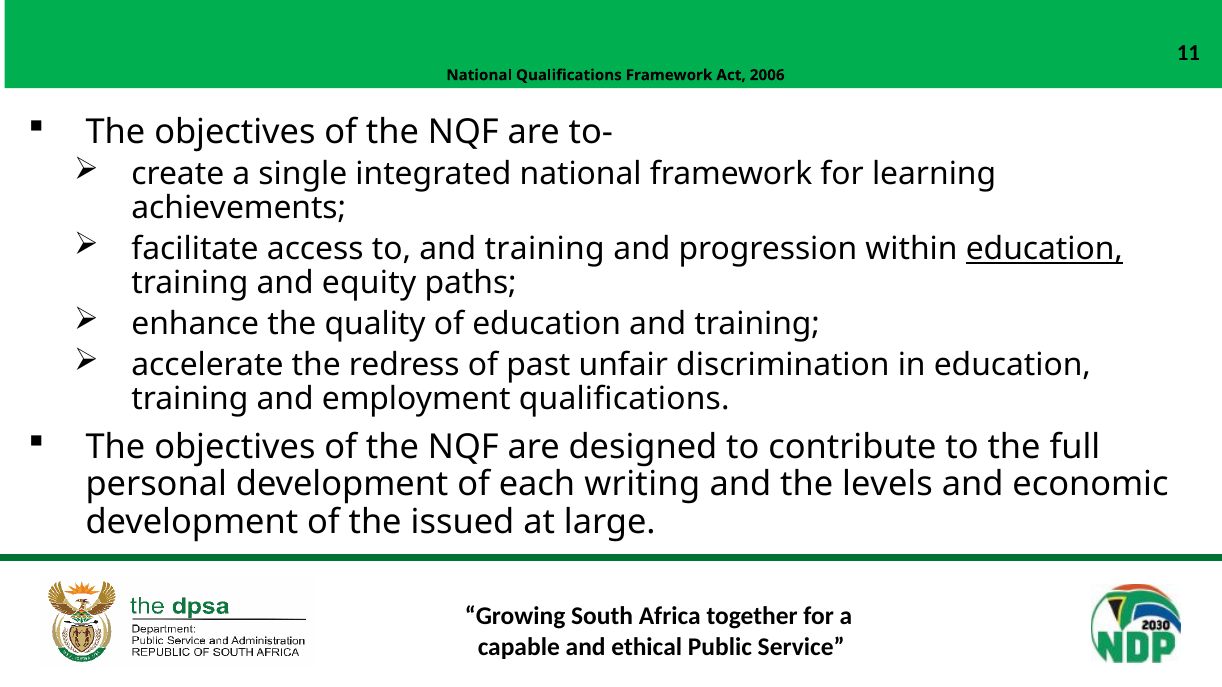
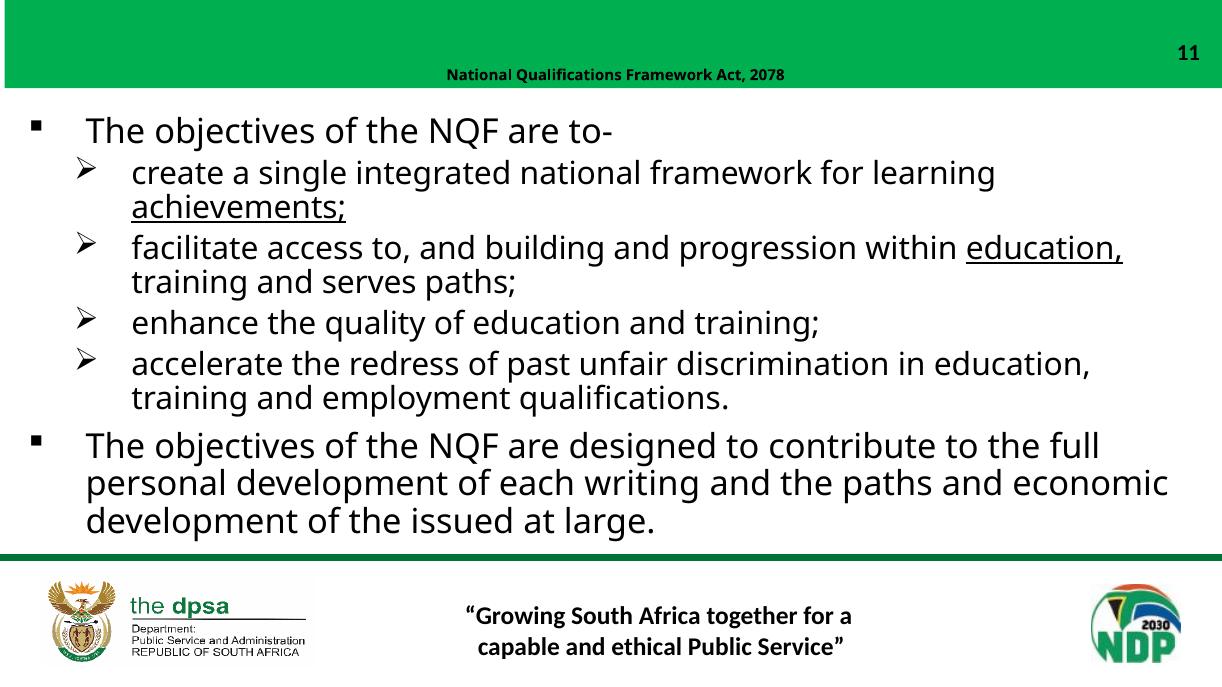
2006: 2006 -> 2078
achievements underline: none -> present
to and training: training -> building
equity: equity -> serves
the levels: levels -> paths
